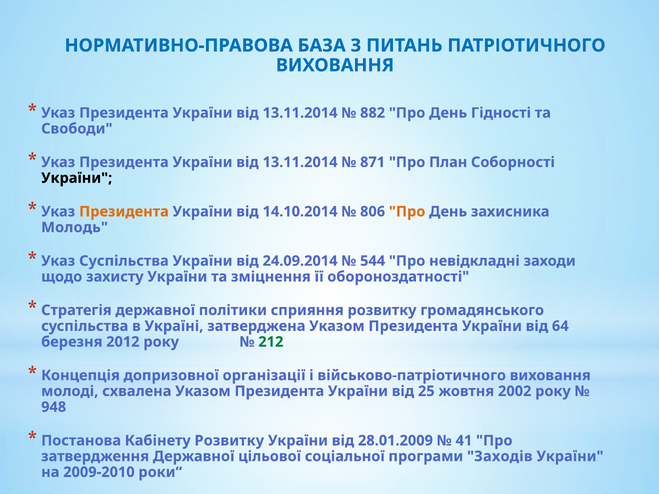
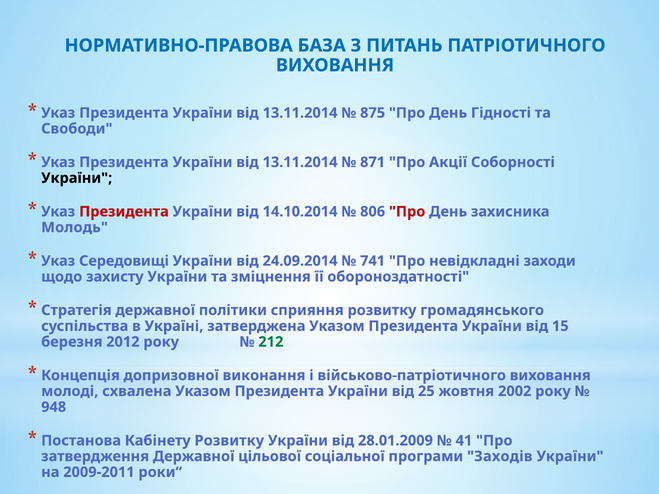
882: 882 -> 875
План: План -> Акції
Президента at (124, 212) colour: orange -> red
Про at (407, 212) colour: orange -> red
Указ Суспільства: Суспільства -> Середовищі
544: 544 -> 741
64: 64 -> 15
організації: організації -> виконання
2009-2010: 2009-2010 -> 2009-2011
